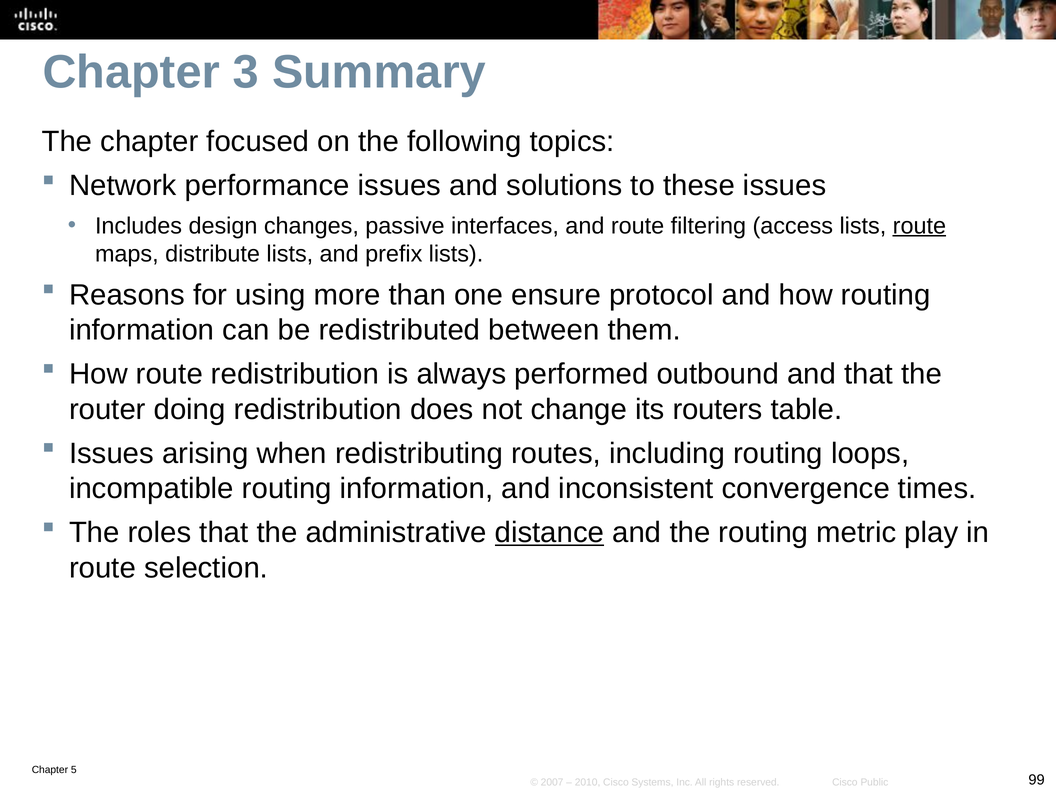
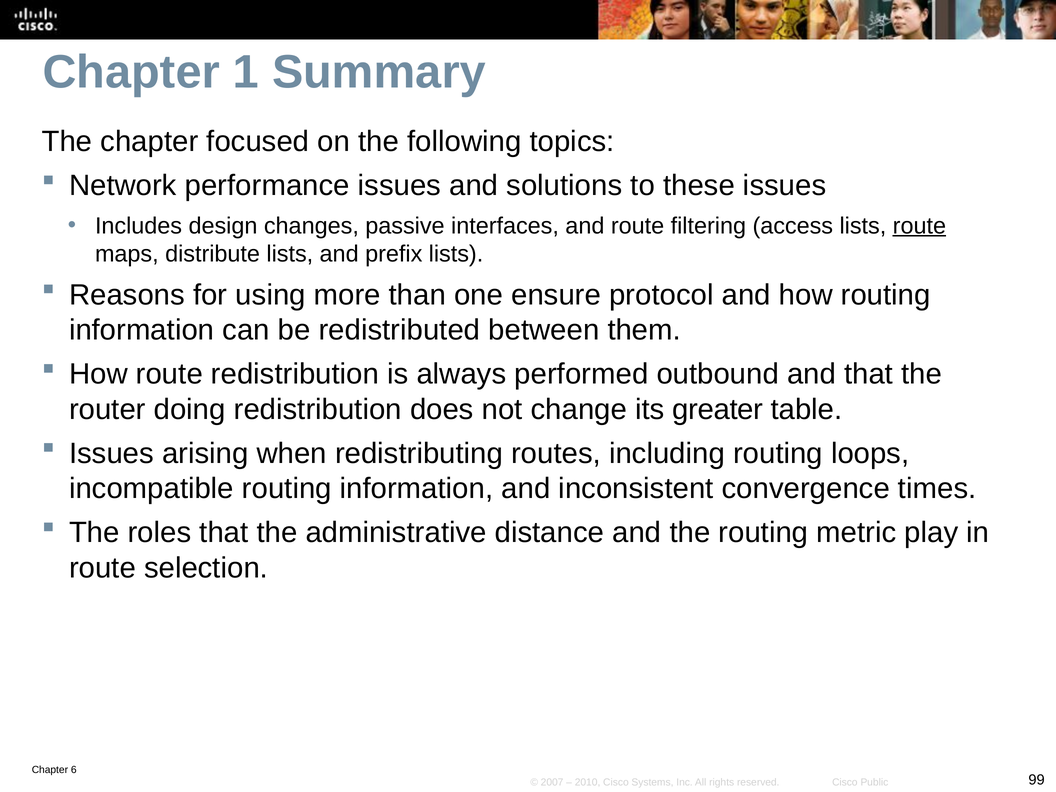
3: 3 -> 1
routers: routers -> greater
distance underline: present -> none
5: 5 -> 6
